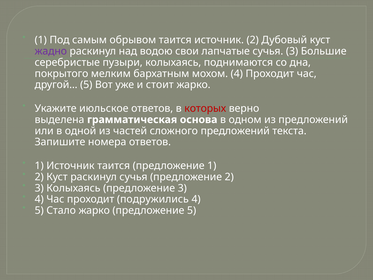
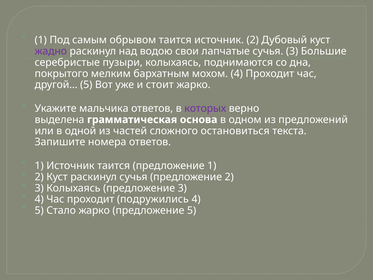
июльское: июльское -> мальчика
которых colour: red -> purple
сложного предложений: предложений -> остановиться
